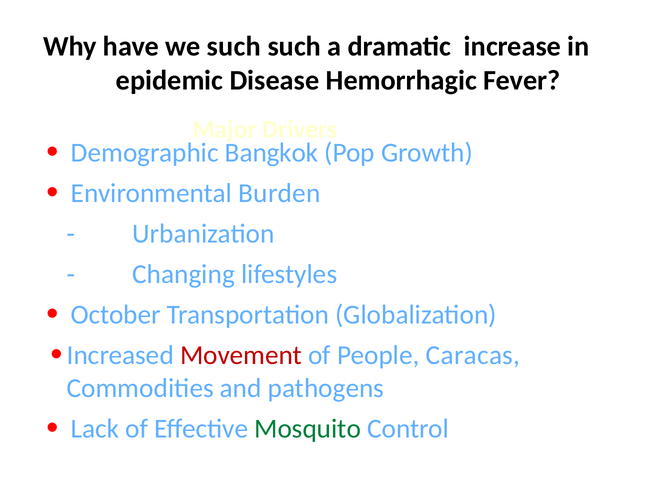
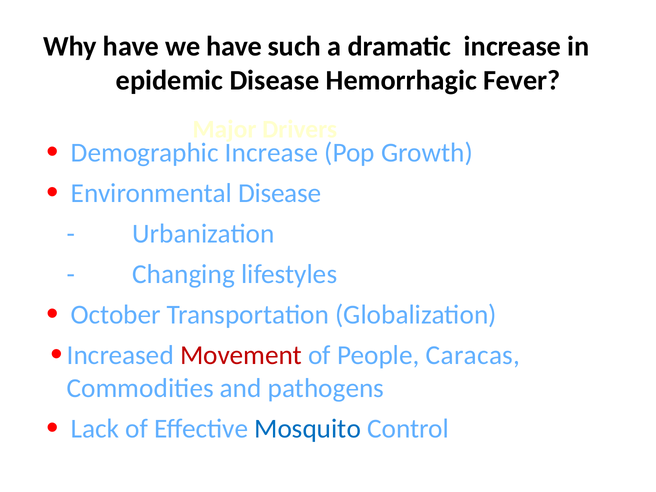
we such: such -> have
Demographic Bangkok: Bangkok -> Increase
Environmental Burden: Burden -> Disease
Mosquito colour: green -> blue
